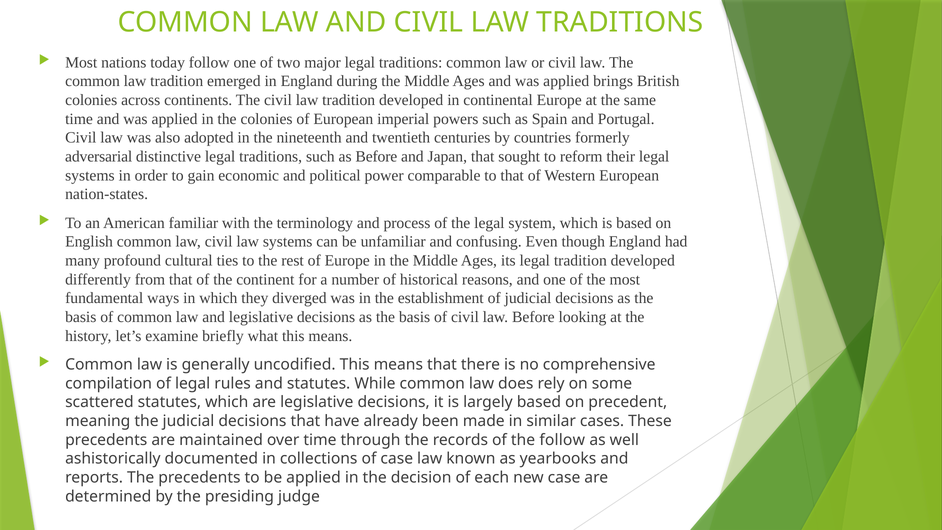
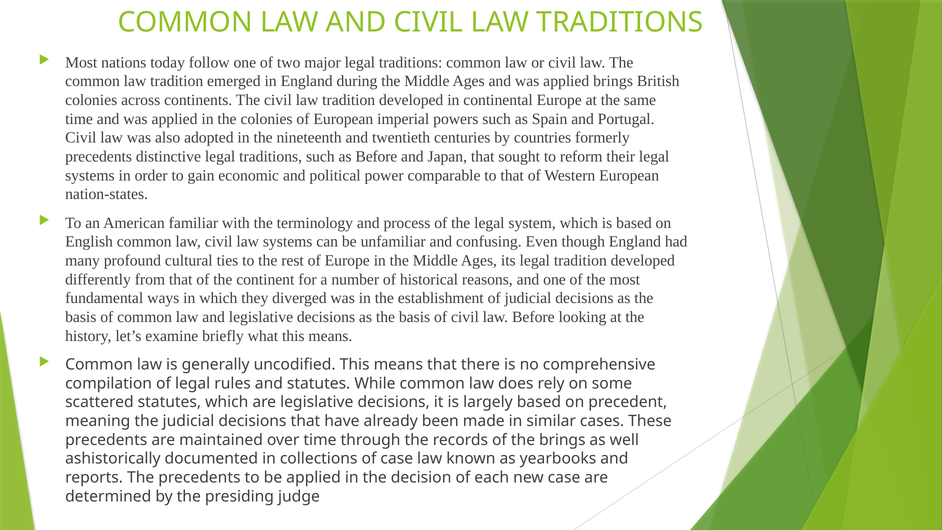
adversarial at (99, 156): adversarial -> precedents
the follow: follow -> brings
